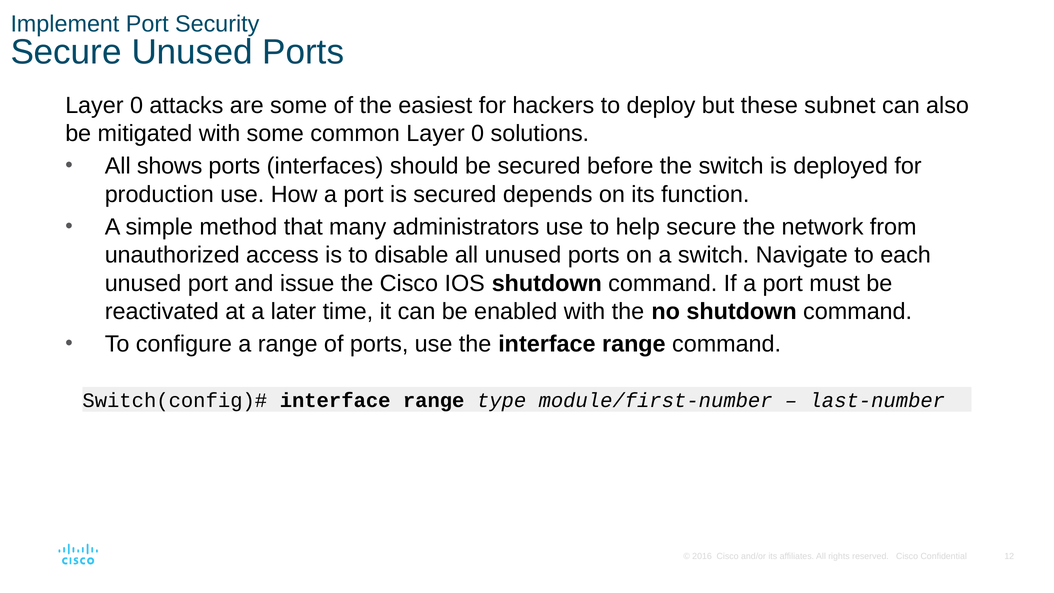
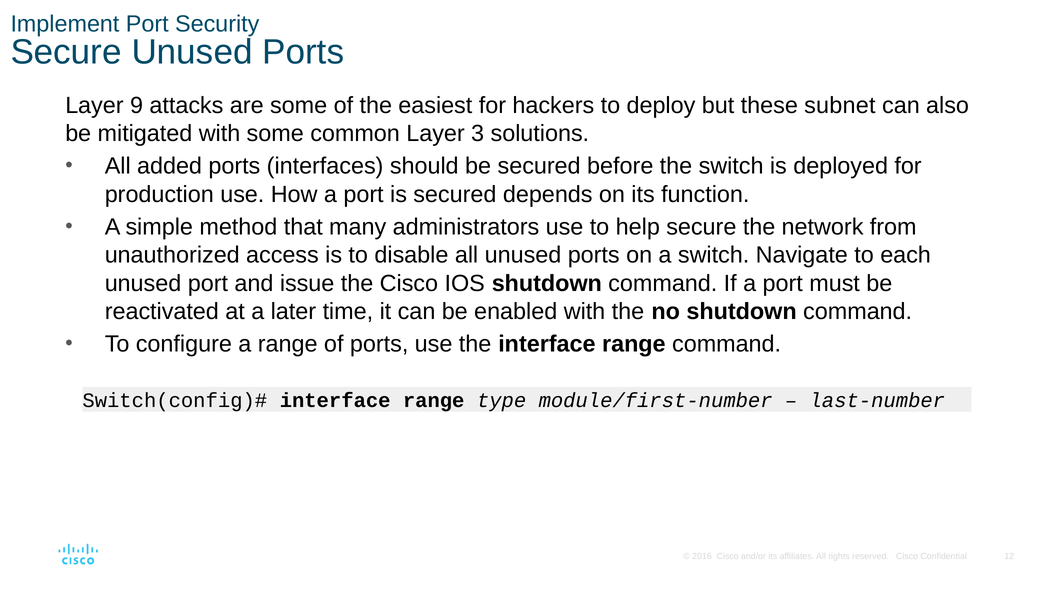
0 at (137, 105): 0 -> 9
common Layer 0: 0 -> 3
shows: shows -> added
